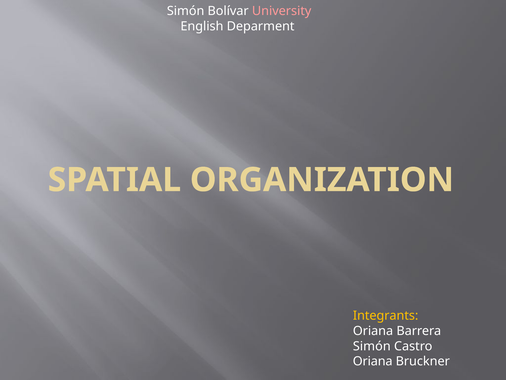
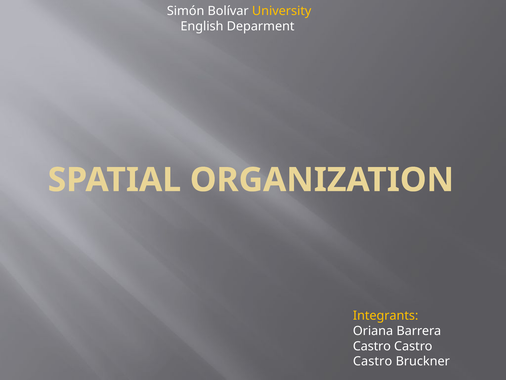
University colour: pink -> yellow
Simón at (372, 346): Simón -> Castro
Oriana at (373, 361): Oriana -> Castro
